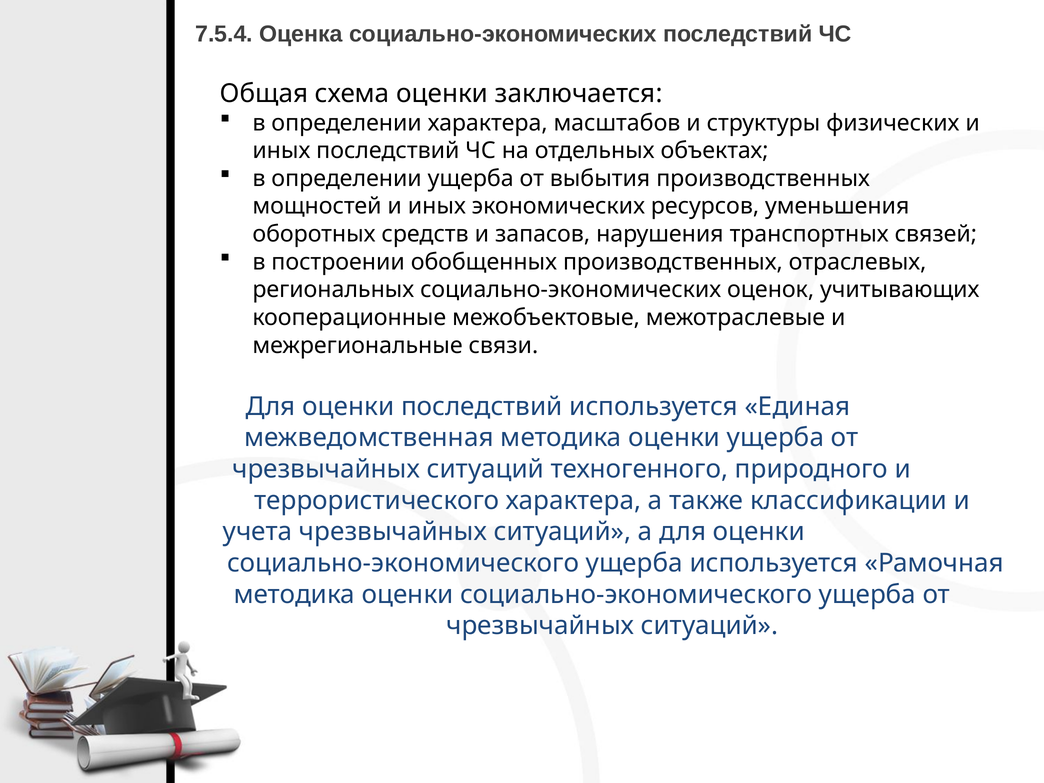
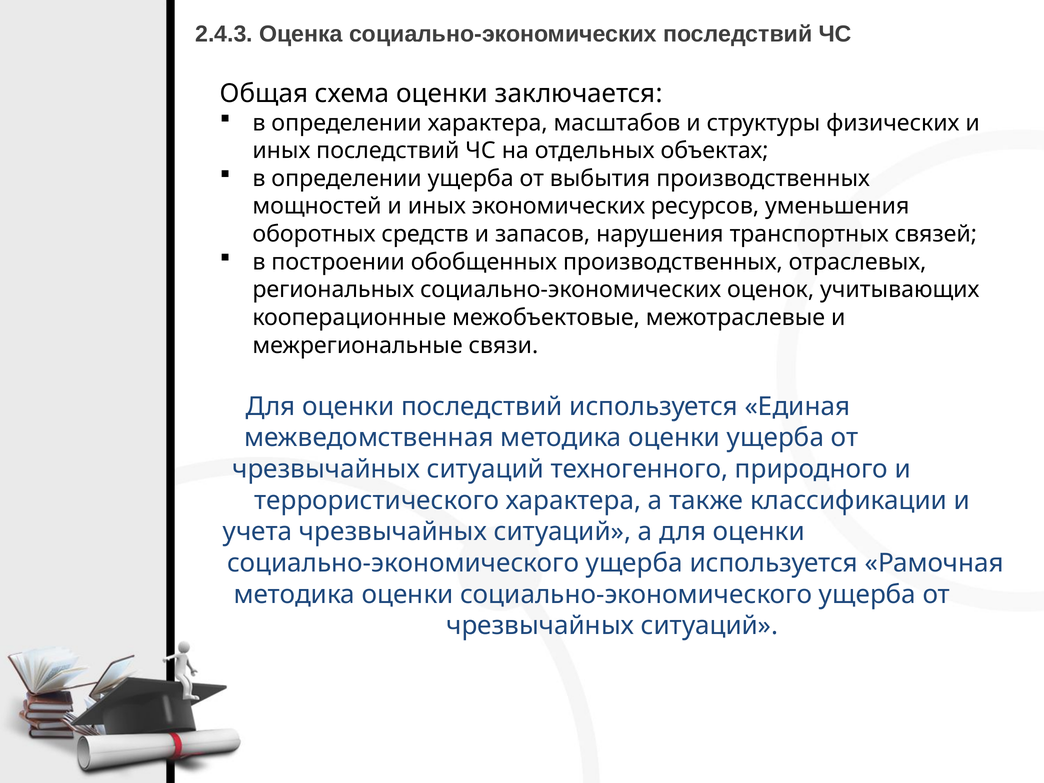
7.5.4: 7.5.4 -> 2.4.3
